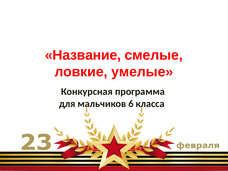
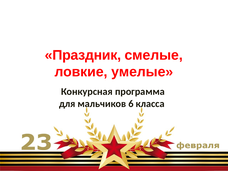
Название: Название -> Праздник
